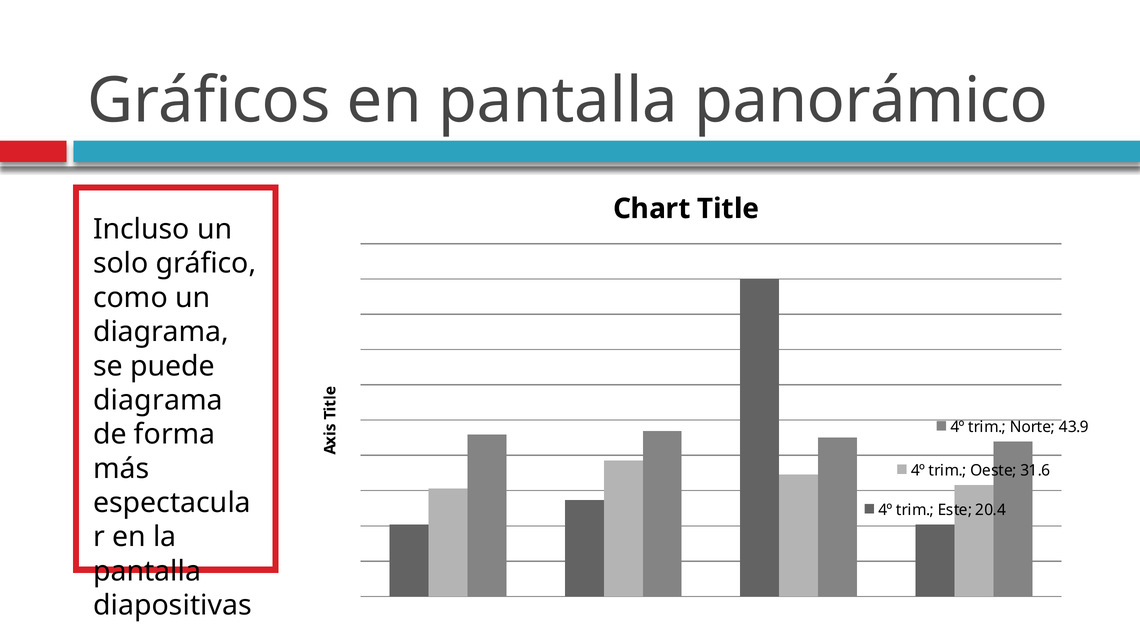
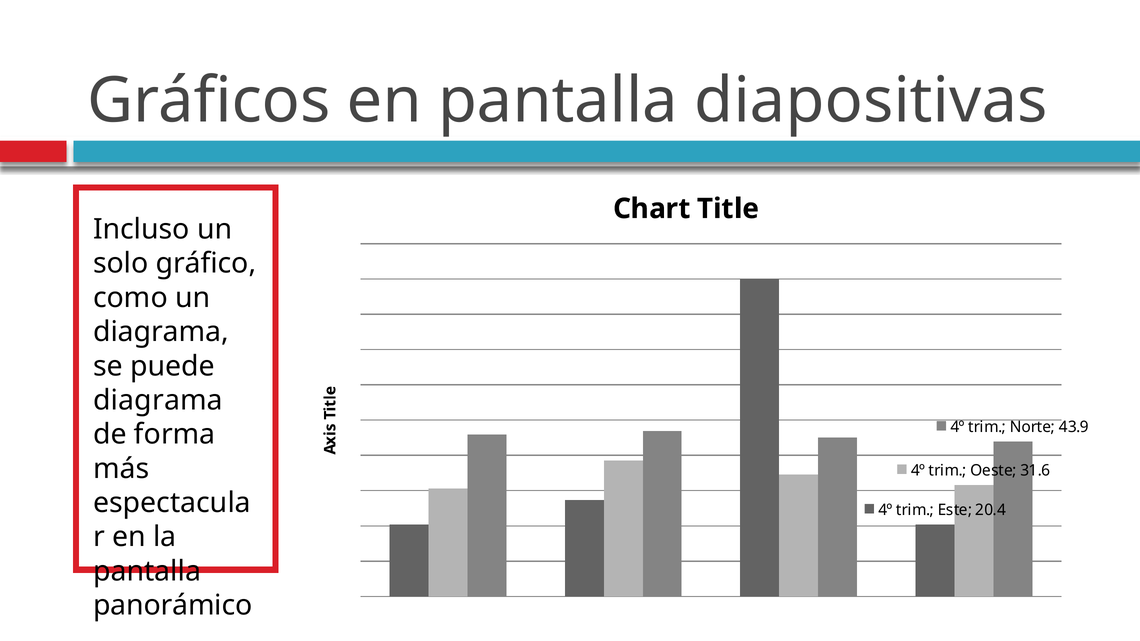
panorámico: panorámico -> diapositivas
diapositivas: diapositivas -> panorámico
